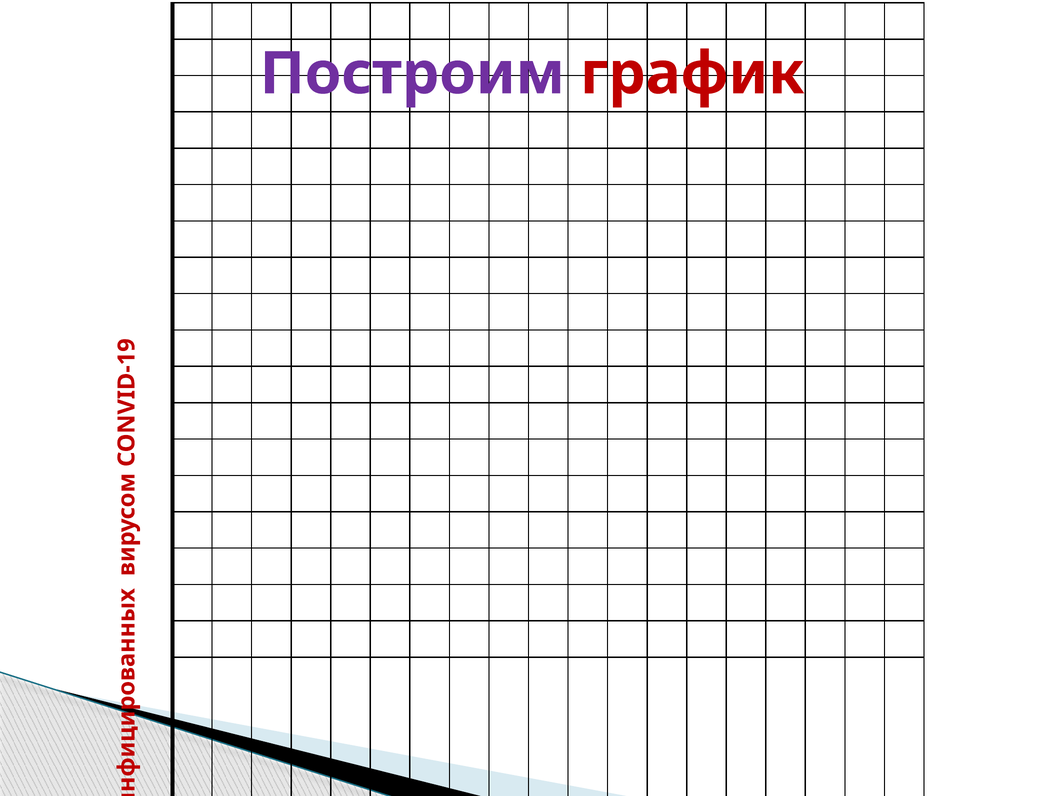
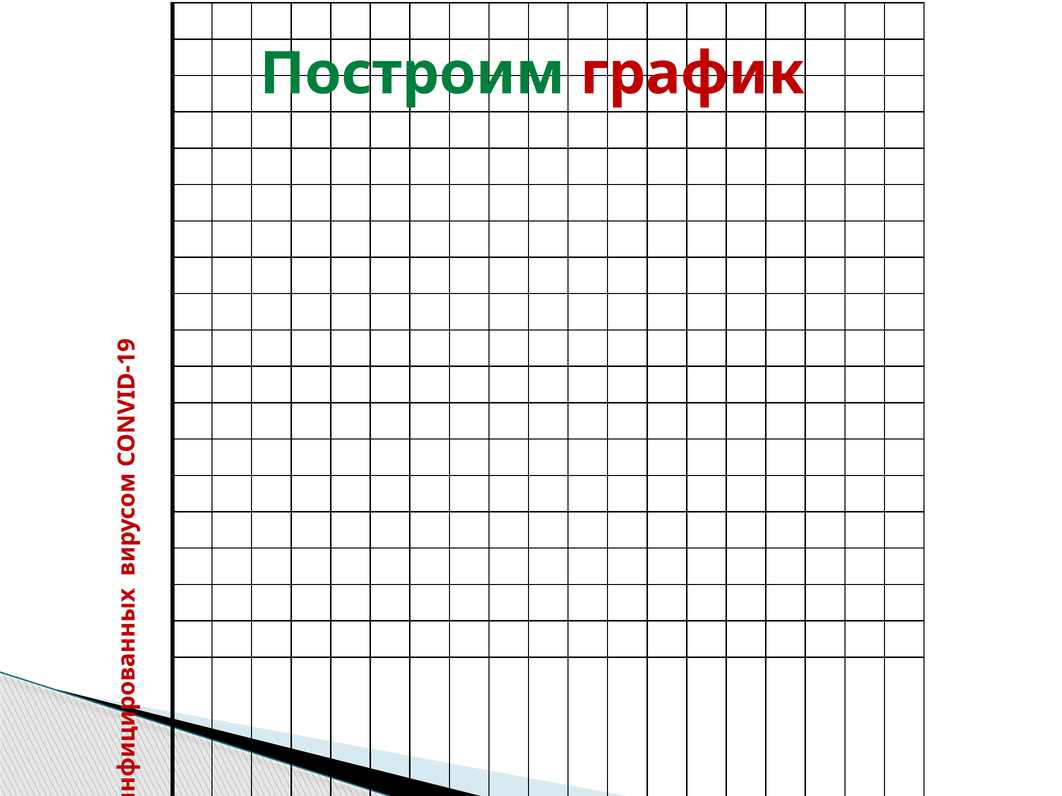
Построим colour: purple -> green
